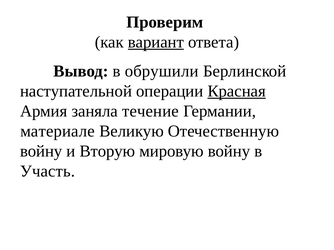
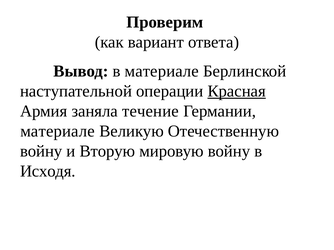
вариант underline: present -> none
в обрушили: обрушили -> материале
Участь: Участь -> Исходя
